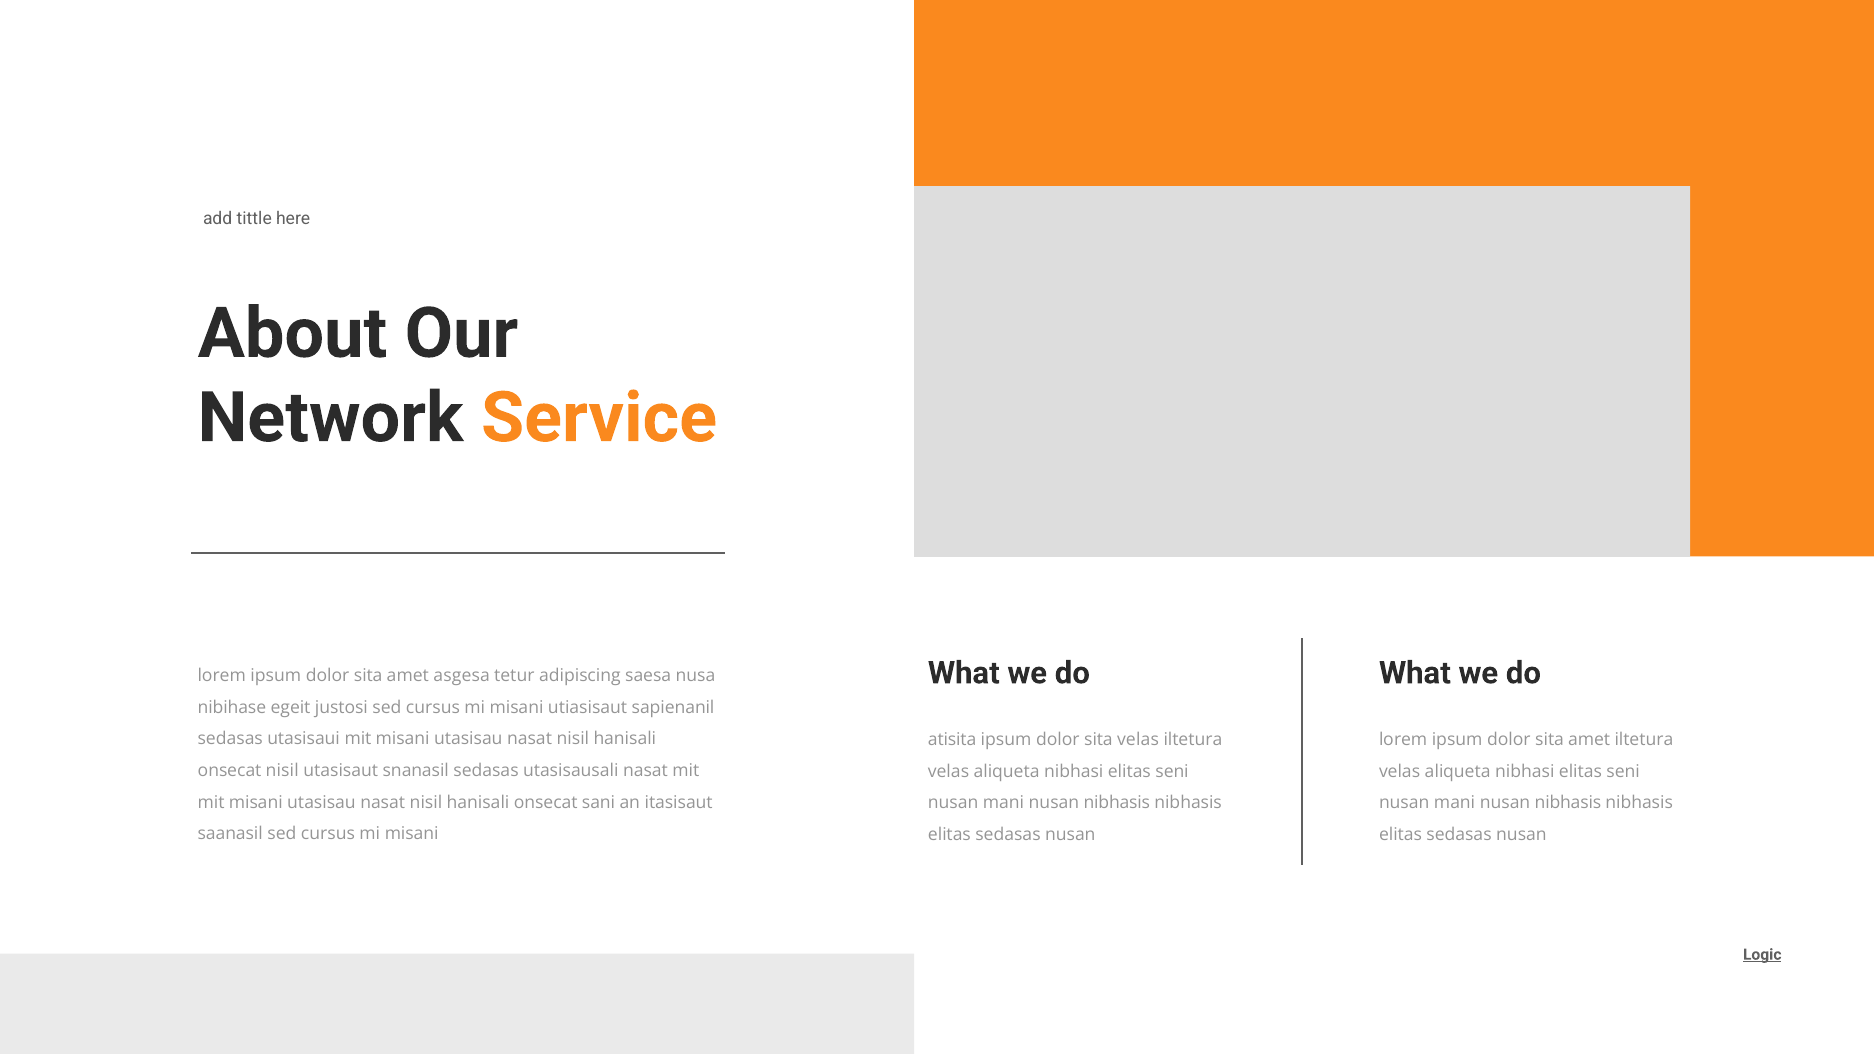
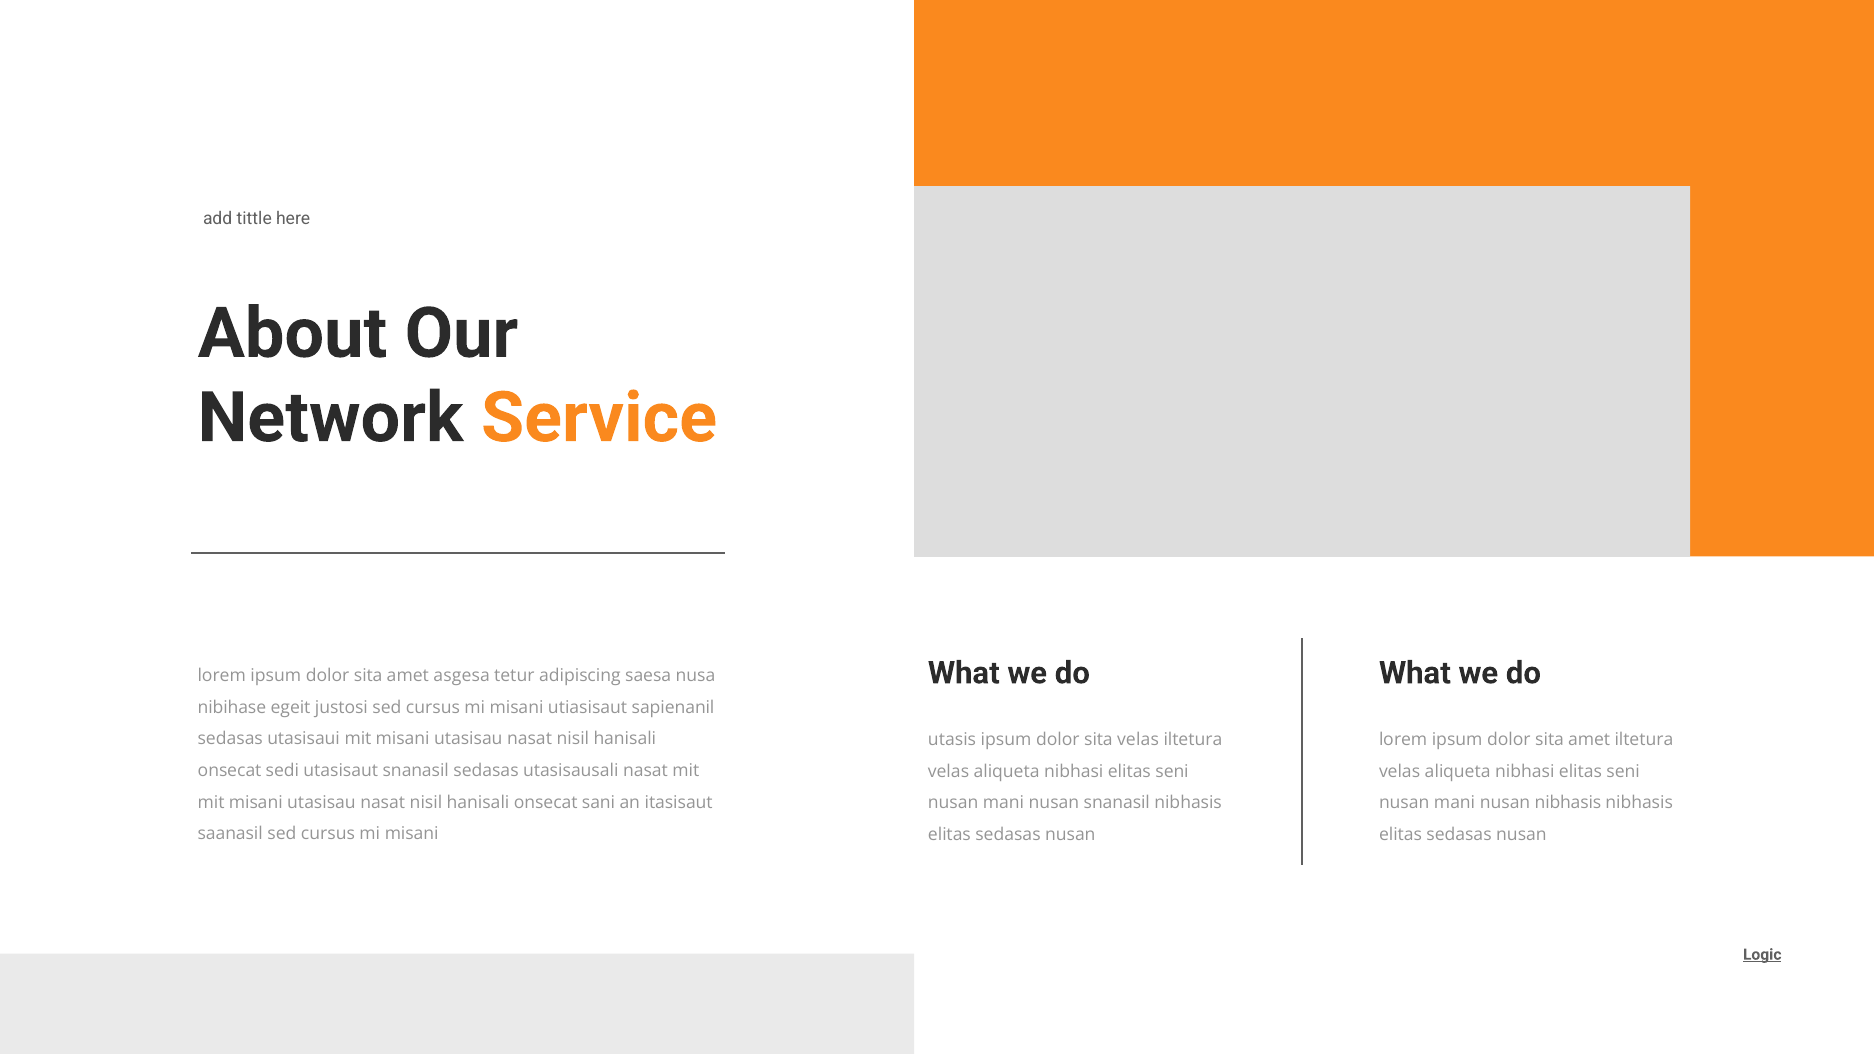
atisita: atisita -> utasis
onsecat nisil: nisil -> sedi
nibhasis at (1117, 803): nibhasis -> snanasil
